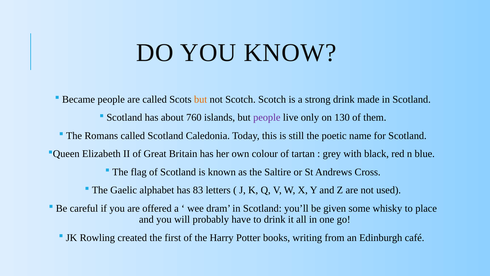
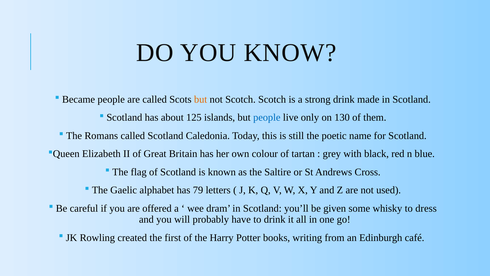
760: 760 -> 125
people at (267, 117) colour: purple -> blue
83: 83 -> 79
place: place -> dress
